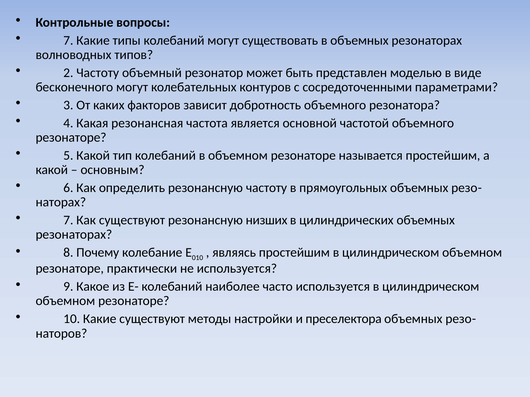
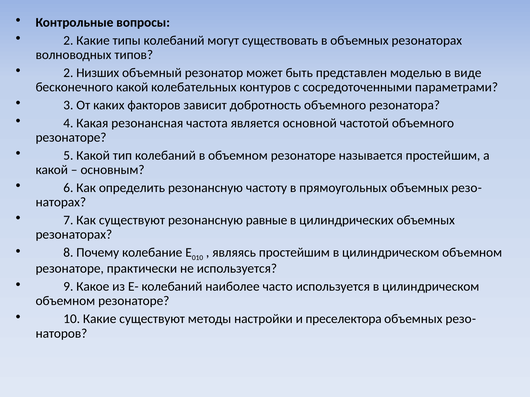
7 at (68, 40): 7 -> 2
2 Частоту: Частоту -> Низших
бесконечного могут: могут -> какой
низших: низших -> равные
